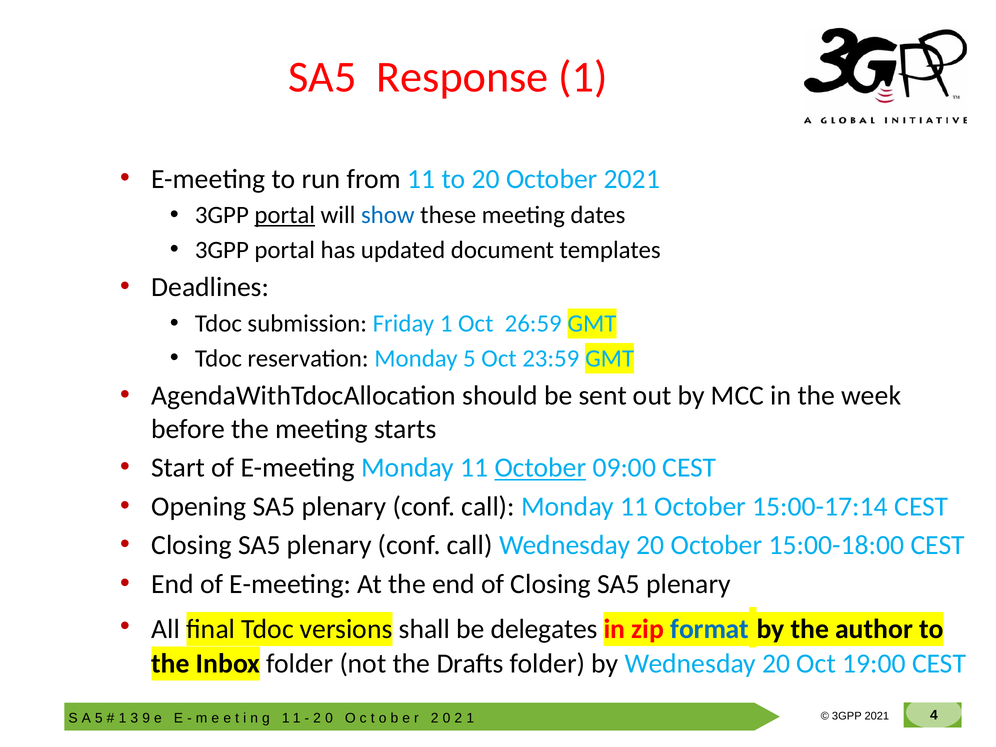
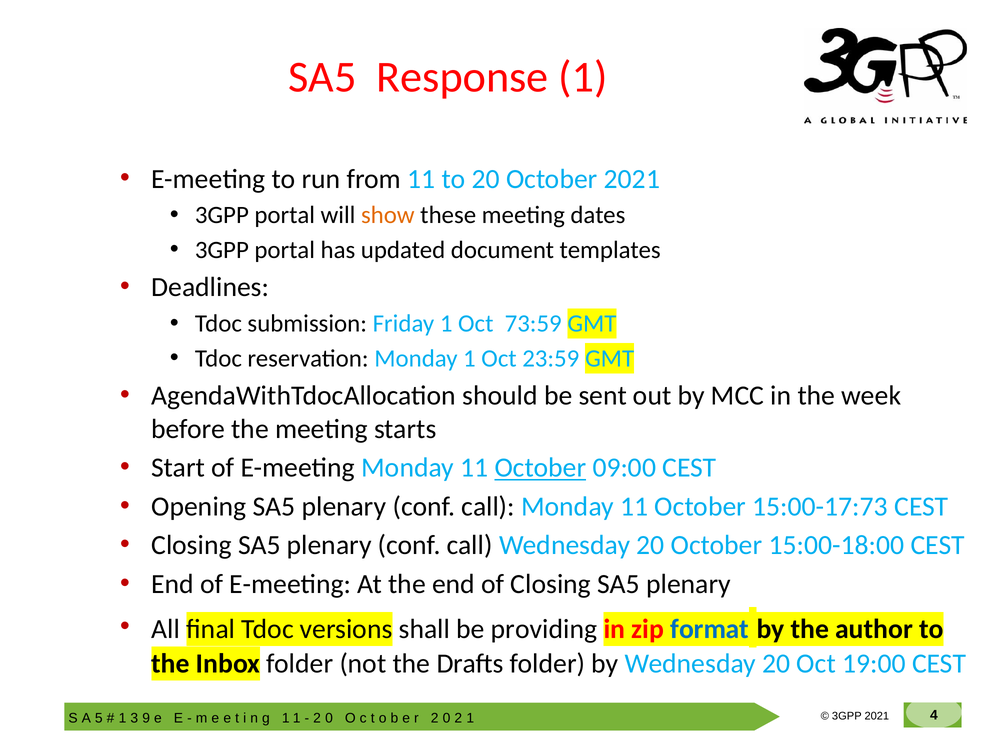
portal at (285, 215) underline: present -> none
show colour: blue -> orange
26:59: 26:59 -> 73:59
Monday 5: 5 -> 1
15:00-17:14: 15:00-17:14 -> 15:00-17:73
delegates: delegates -> providing
